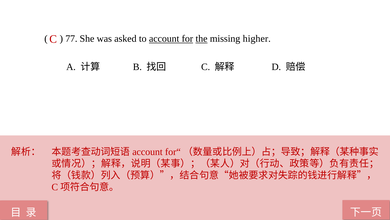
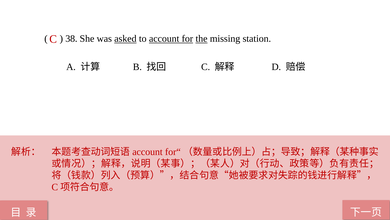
77: 77 -> 38
asked underline: none -> present
higher: higher -> station
